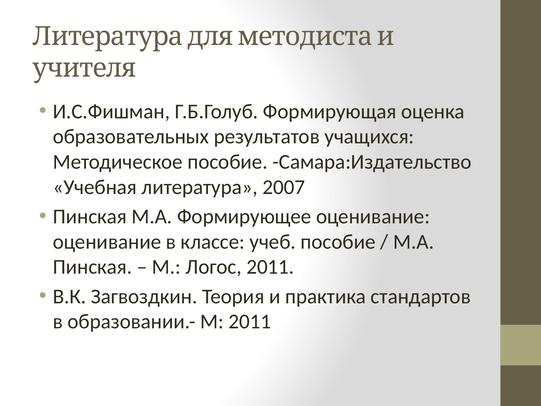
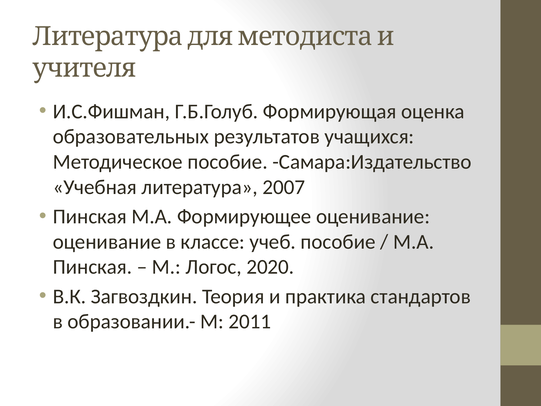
Логос 2011: 2011 -> 2020
